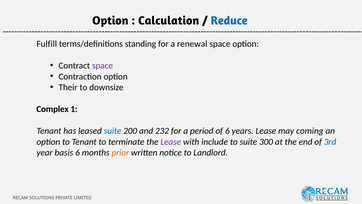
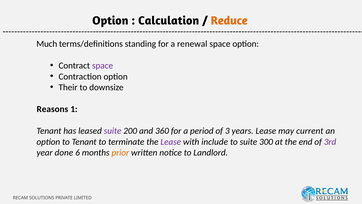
Reduce colour: blue -> orange
Fulfill: Fulfill -> Much
Complex: Complex -> Reasons
suite at (113, 131) colour: blue -> purple
232: 232 -> 360
of 6: 6 -> 3
coming: coming -> current
3rd colour: blue -> purple
basis: basis -> done
